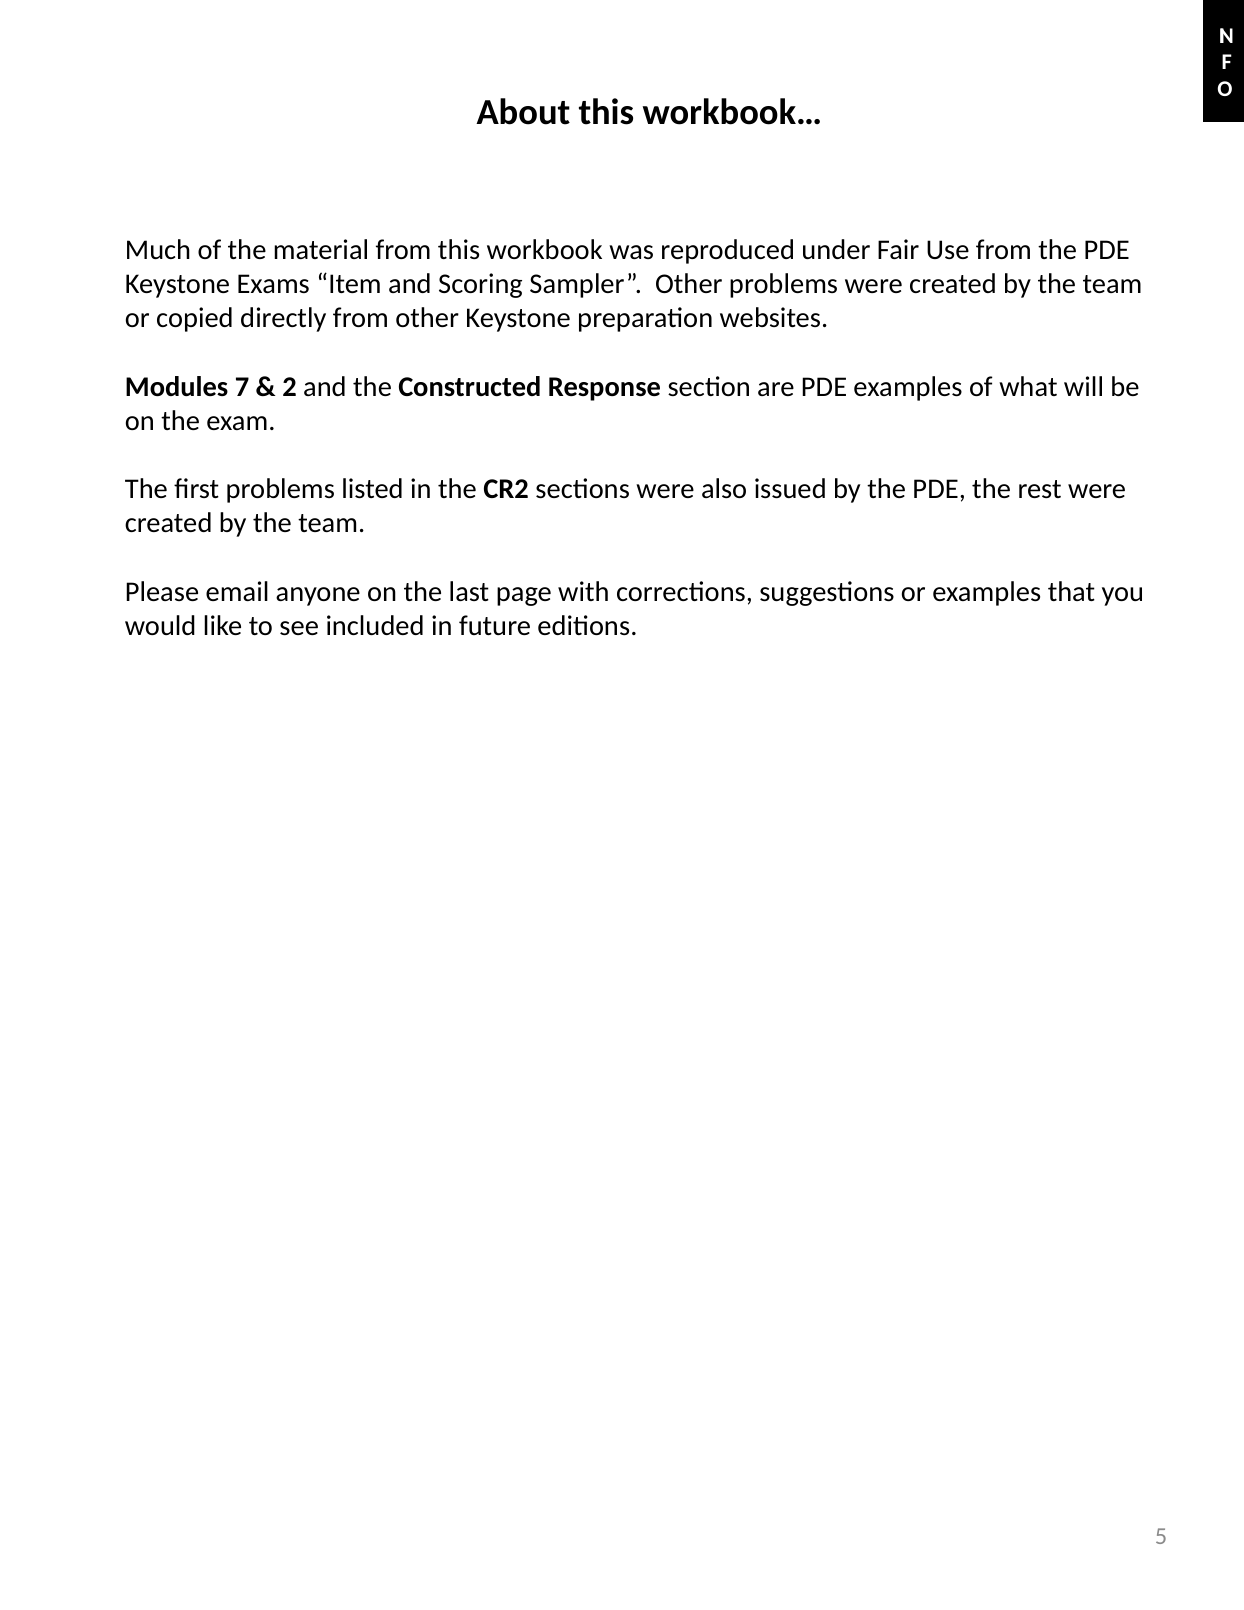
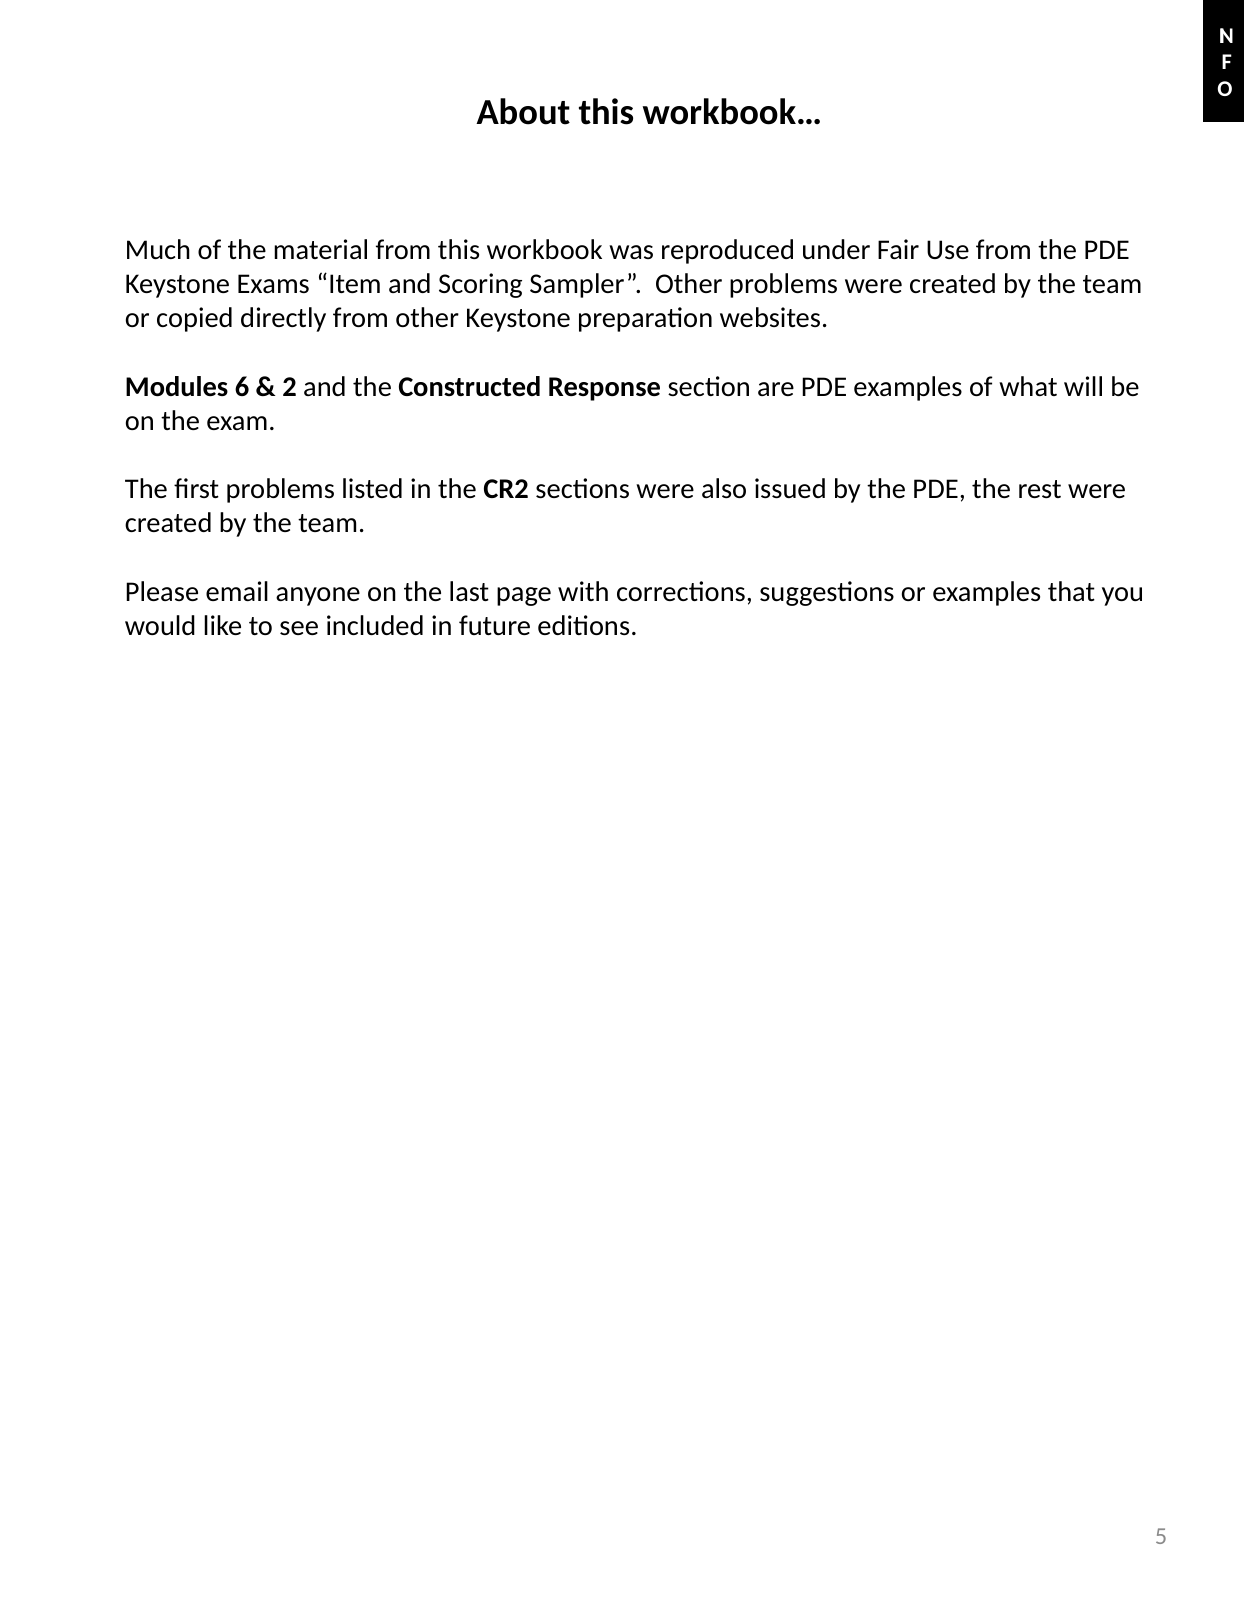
7: 7 -> 6
